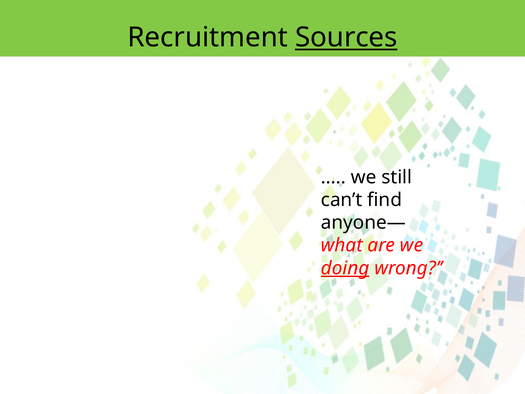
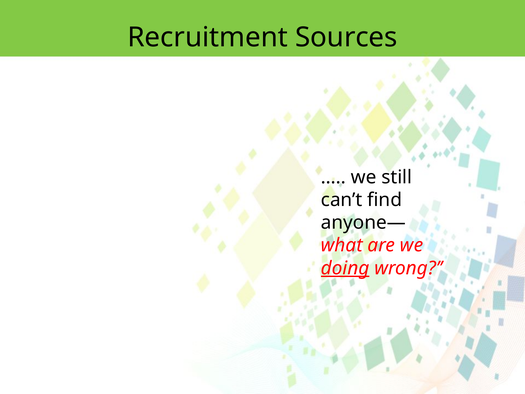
Sources underline: present -> none
